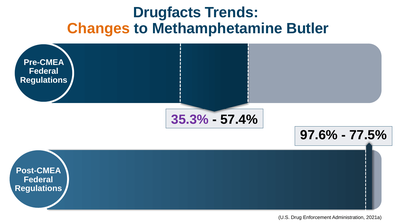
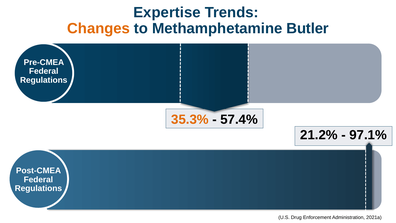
Drugfacts: Drugfacts -> Expertise
35.3% colour: purple -> orange
97.6%: 97.6% -> 21.2%
77.5%: 77.5% -> 97.1%
